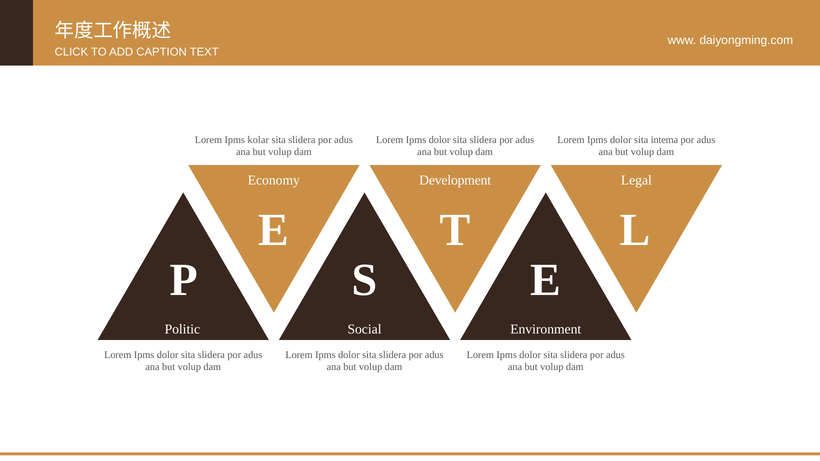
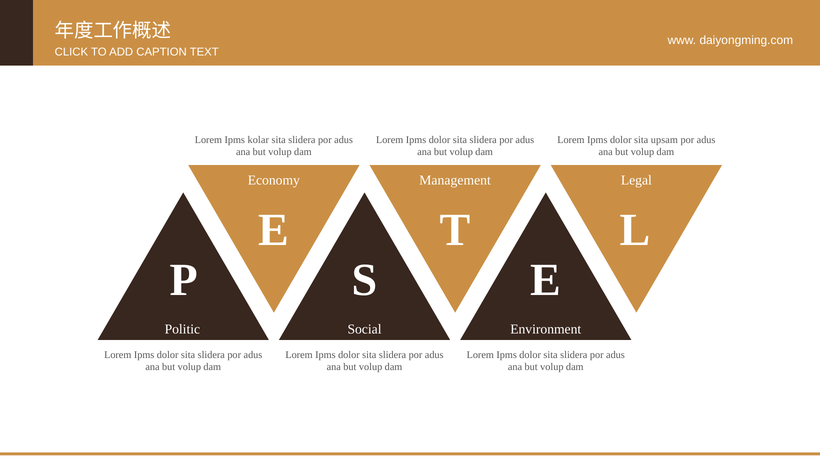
intema: intema -> upsam
Development: Development -> Management
